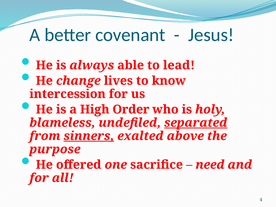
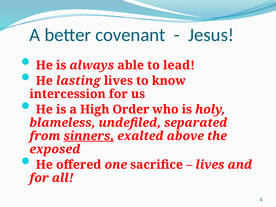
change: change -> lasting
separated underline: present -> none
purpose: purpose -> exposed
need at (210, 165): need -> lives
